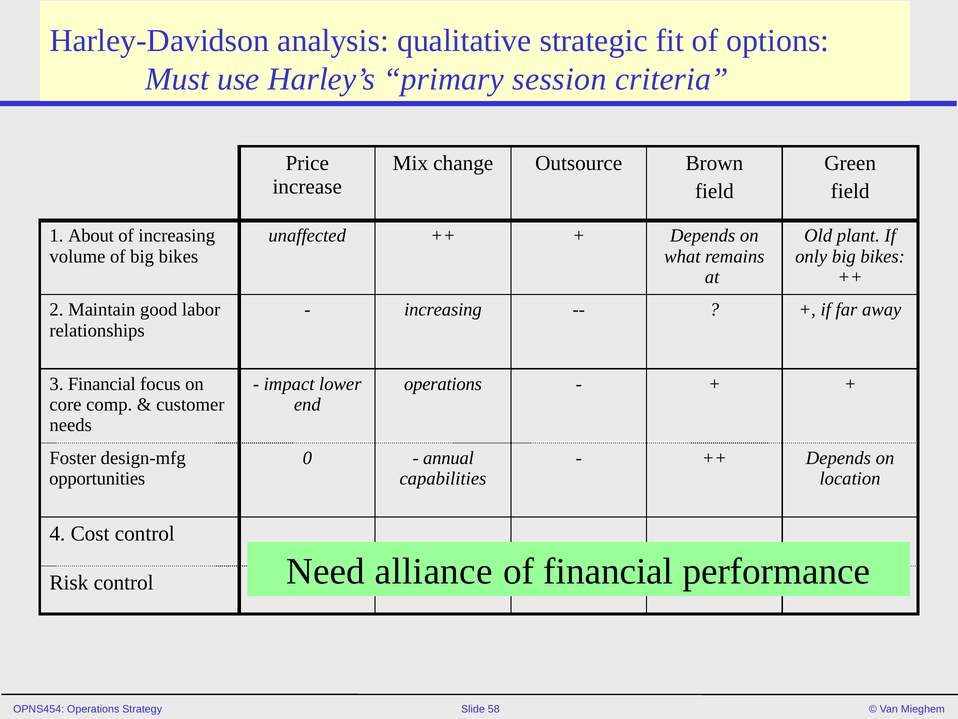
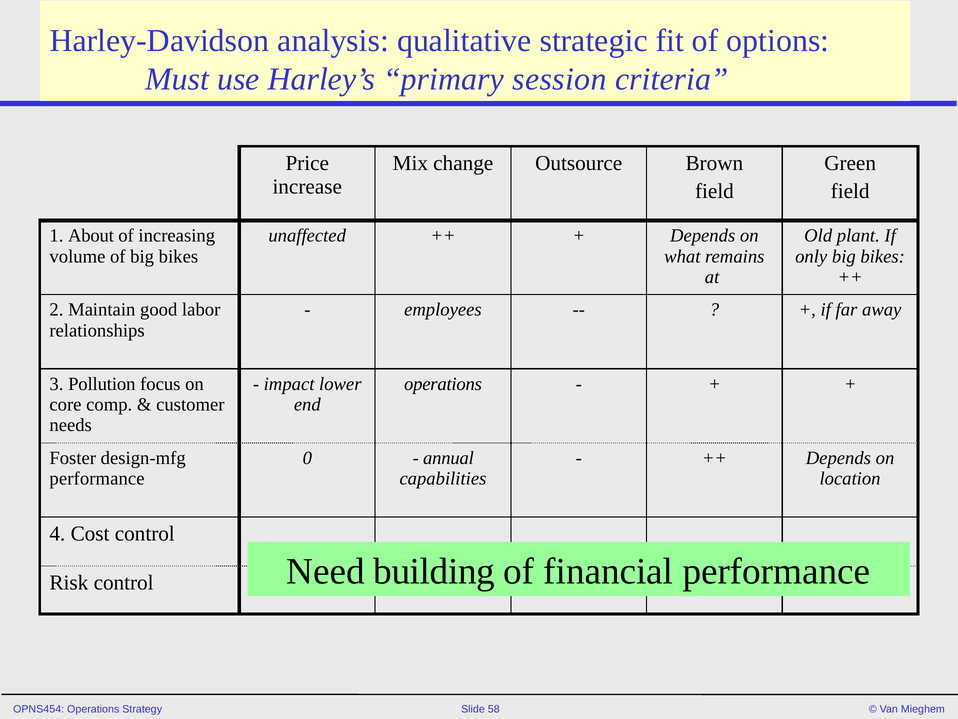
increasing at (443, 310): increasing -> employees
3 Financial: Financial -> Pollution
opportunities at (97, 478): opportunities -> performance
alliance: alliance -> building
